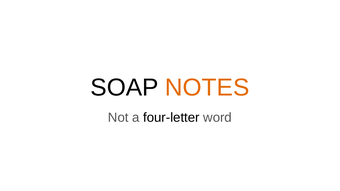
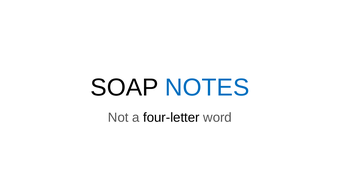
NOTES colour: orange -> blue
